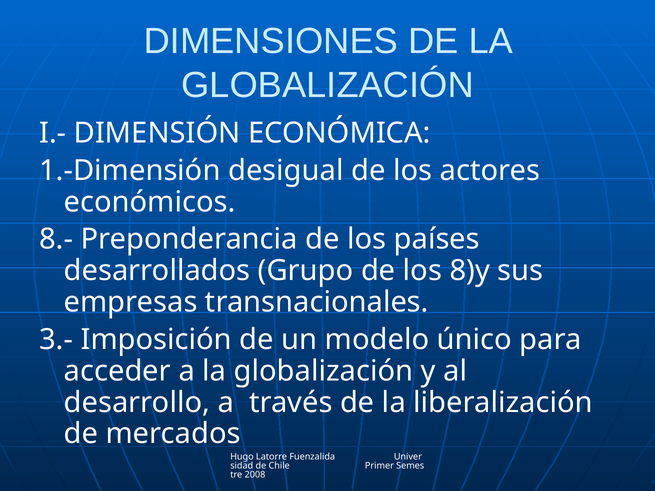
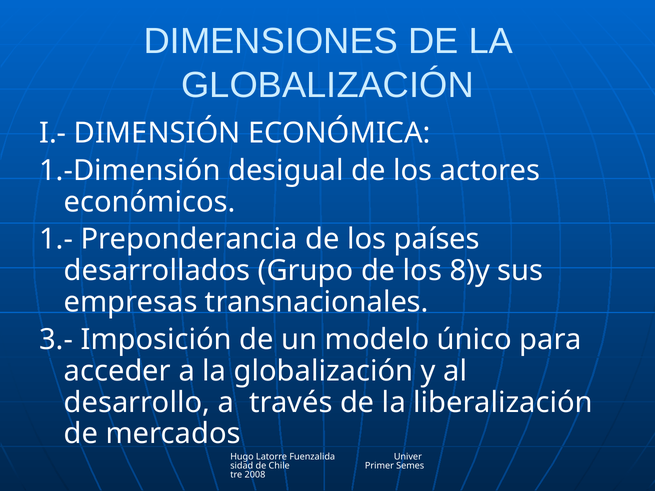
8.-: 8.- -> 1.-
